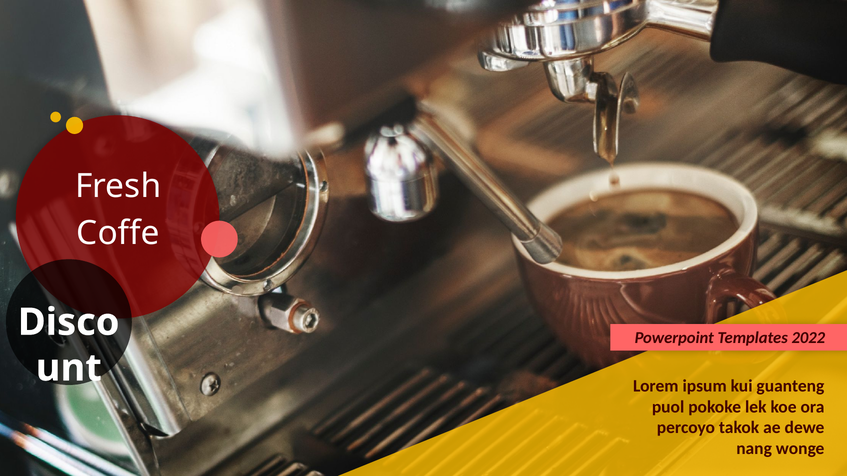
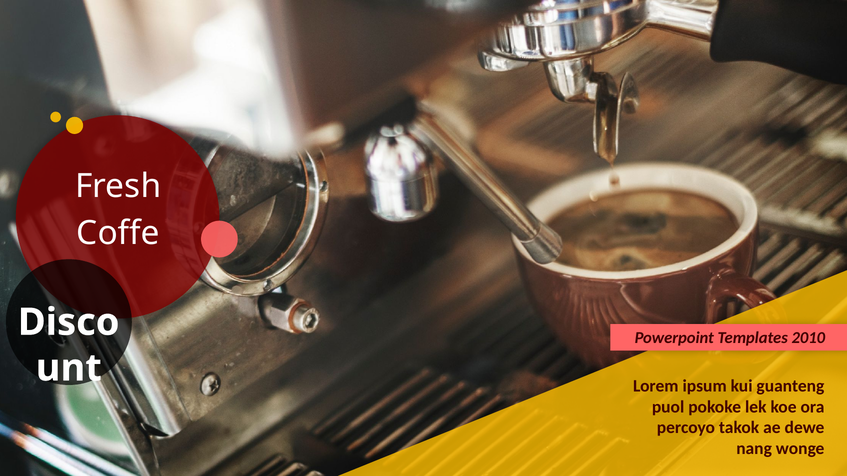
2022: 2022 -> 2010
